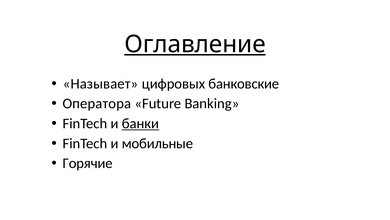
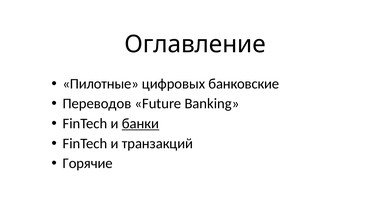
Оглавление underline: present -> none
Называет: Называет -> Пилотные
Оператора: Оператора -> Переводов
мобильные: мобильные -> транзакций
